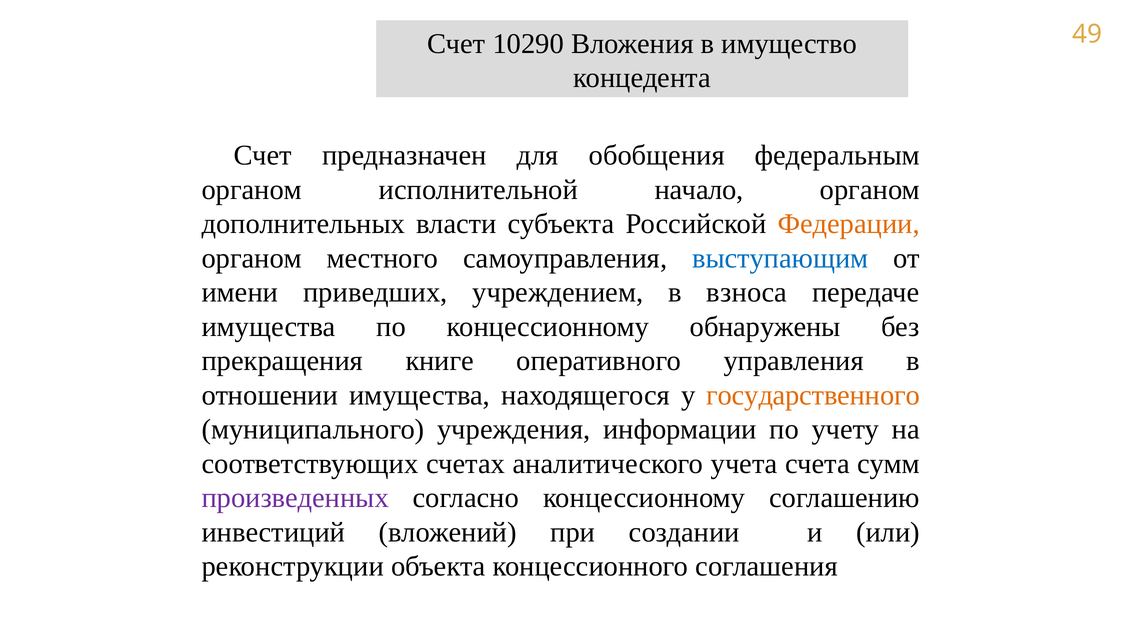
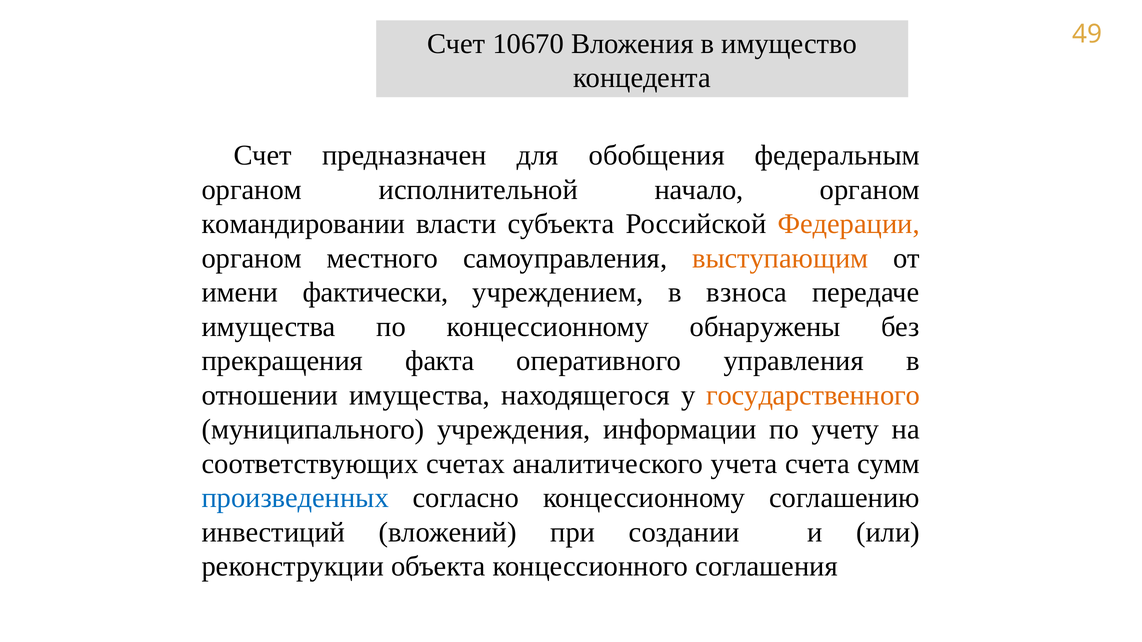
10290: 10290 -> 10670
дополнительных: дополнительных -> командировании
выступающим colour: blue -> orange
приведших: приведших -> фактически
книге: книге -> факта
произведенных colour: purple -> blue
